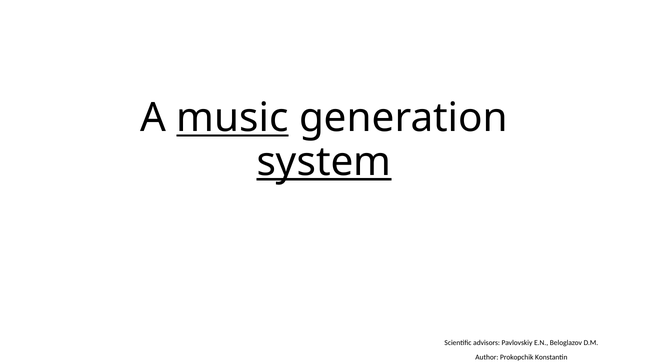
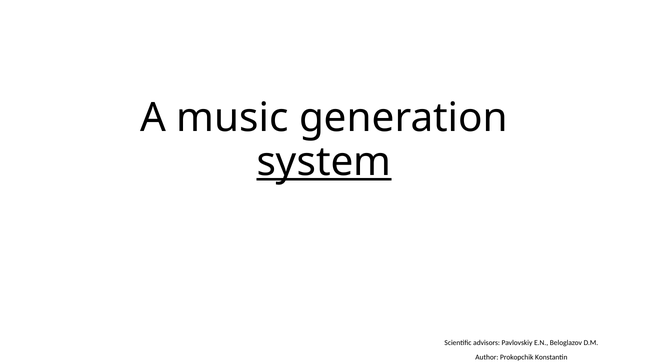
music underline: present -> none
